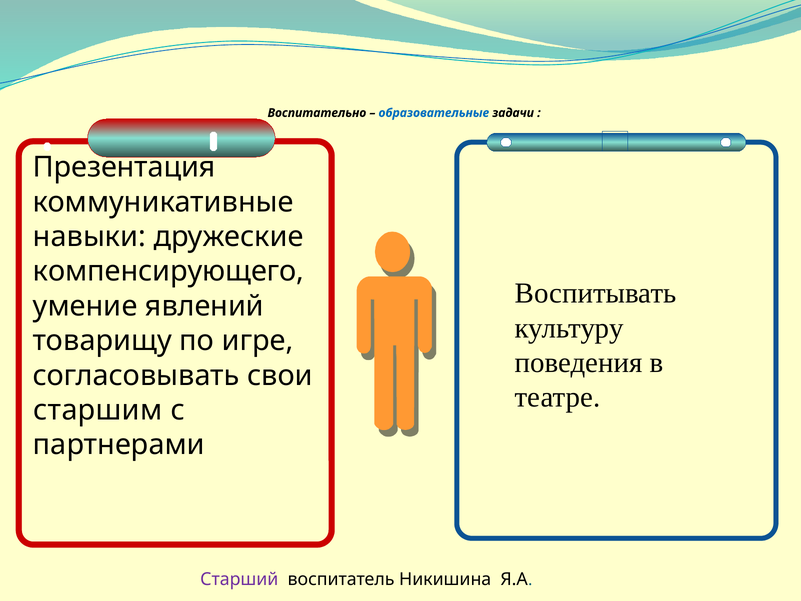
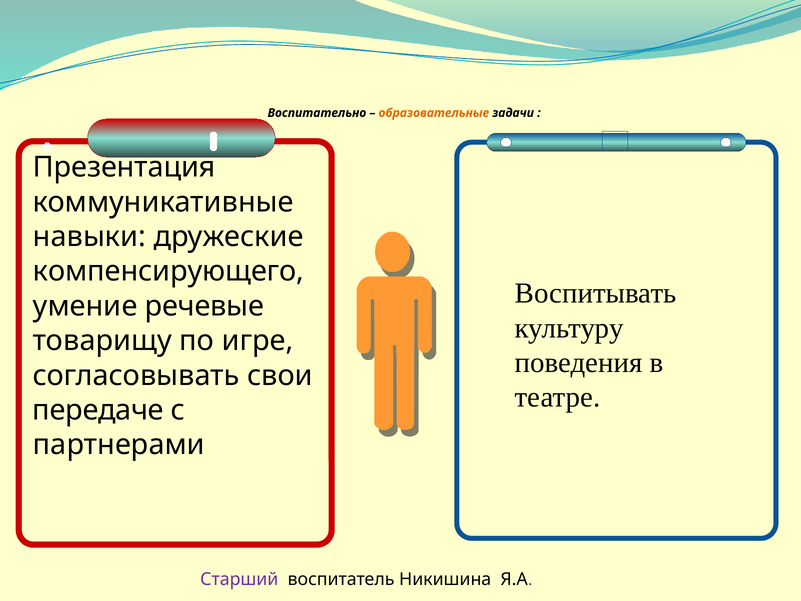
образовательные colour: blue -> orange
явлений: явлений -> речевые
старшим: старшим -> передаче
